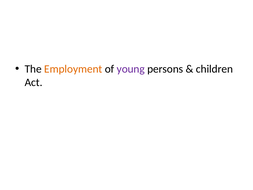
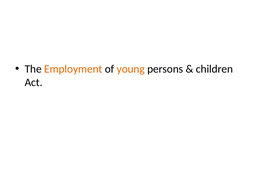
young colour: purple -> orange
